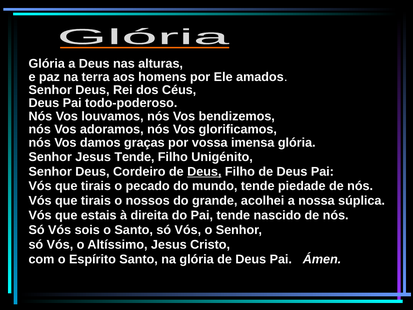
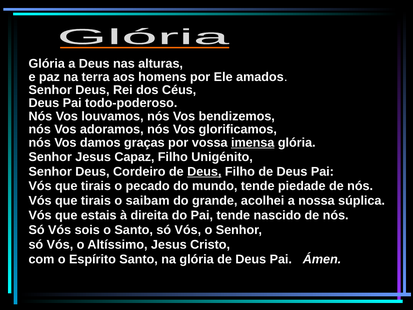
imensa underline: none -> present
Jesus Tende: Tende -> Capaz
nossos: nossos -> saibam
